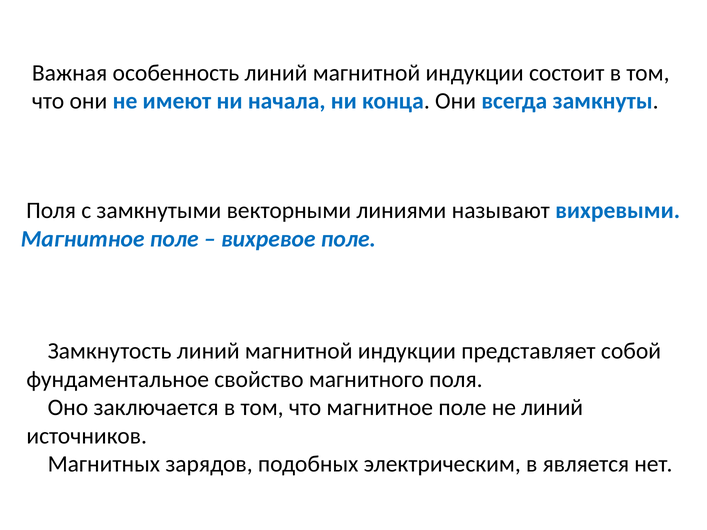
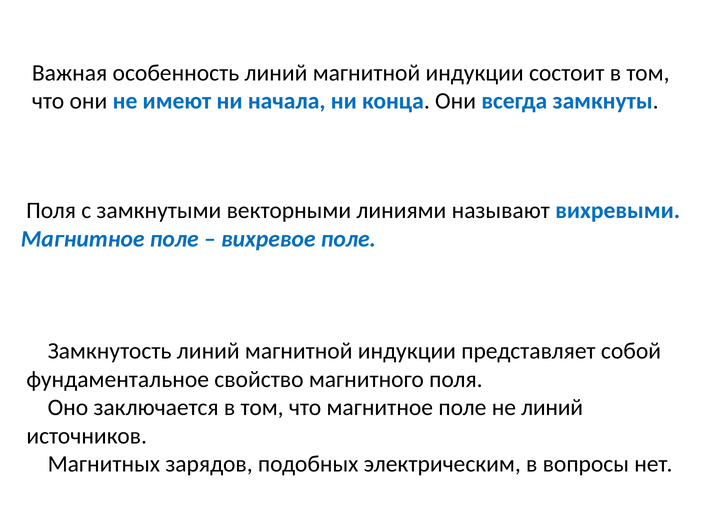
является: является -> вопросы
